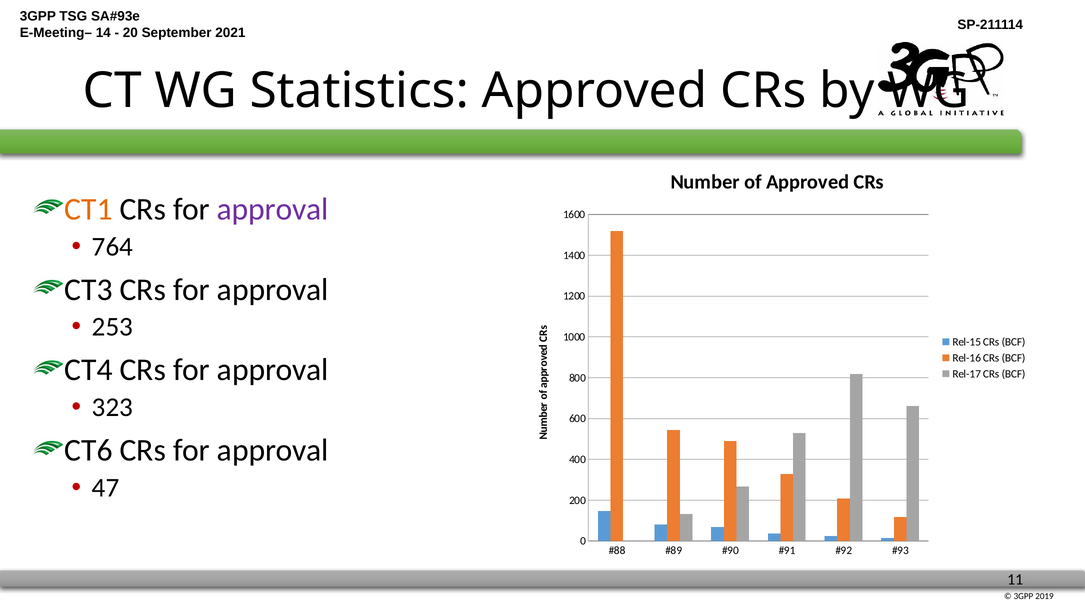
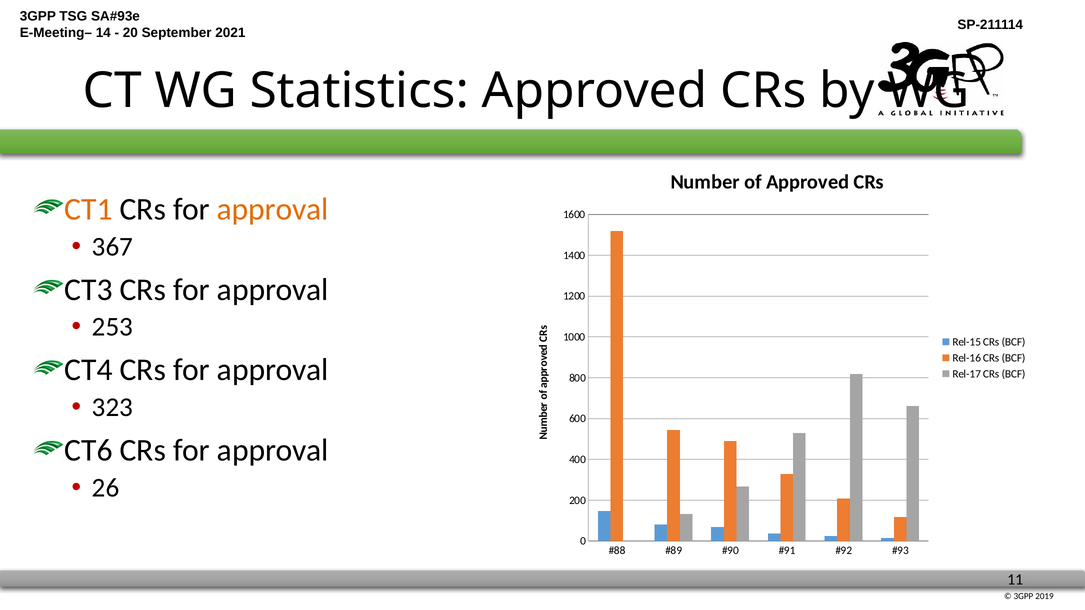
approval at (273, 209) colour: purple -> orange
764: 764 -> 367
47: 47 -> 26
